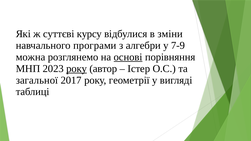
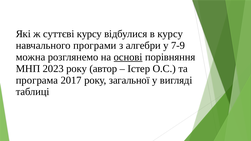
в зміни: зміни -> курсу
року at (77, 69) underline: present -> none
загальної: загальної -> програма
геометрії: геометрії -> загальної
